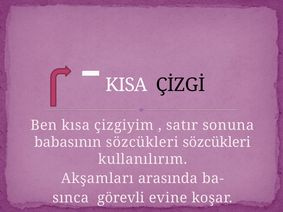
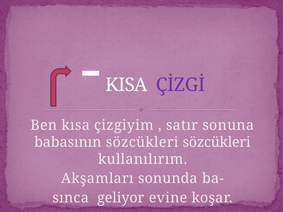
ÇİZGİ colour: black -> purple
arasında: arasında -> sonunda
görevli: görevli -> geliyor
